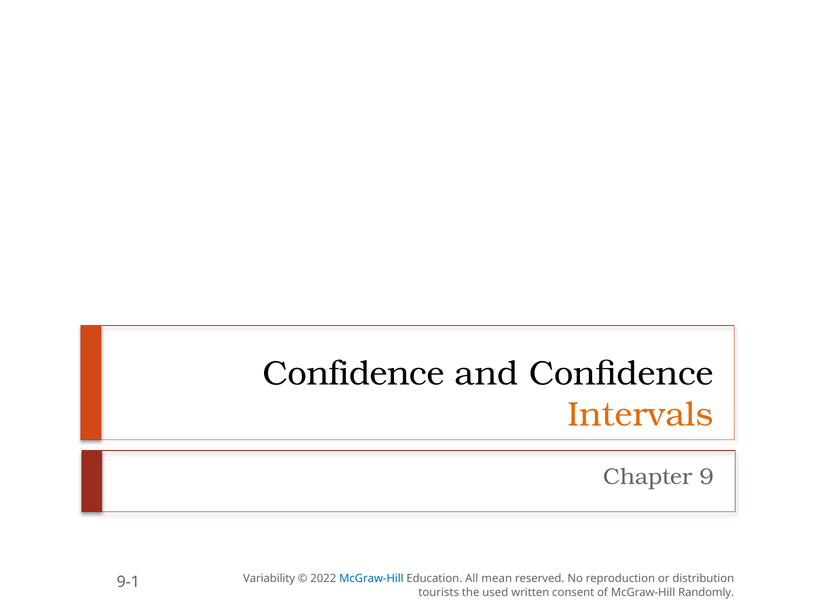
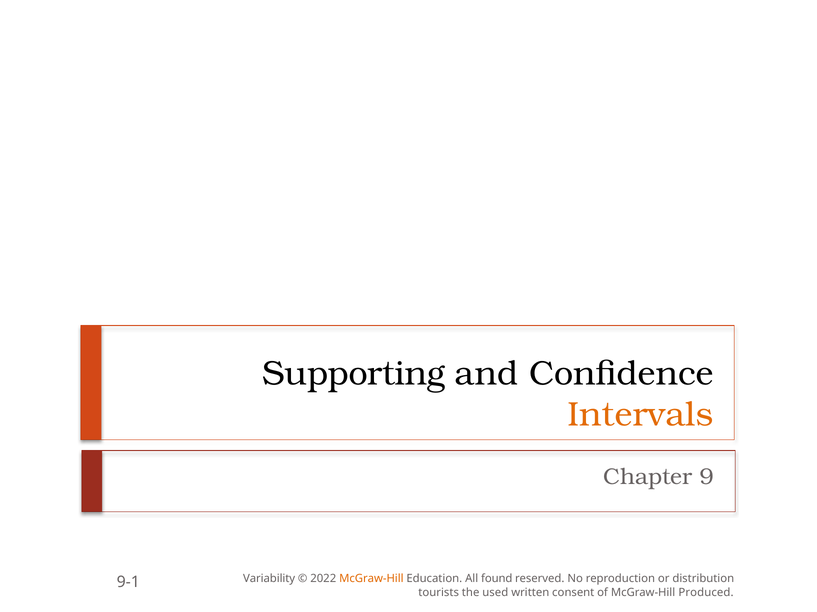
Confidence at (354, 374): Confidence -> Supporting
McGraw-Hill at (371, 579) colour: blue -> orange
mean: mean -> found
Randomly: Randomly -> Produced
